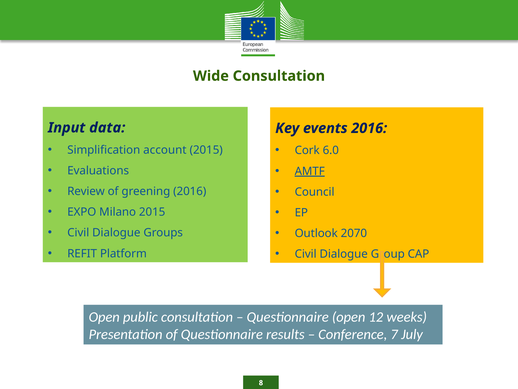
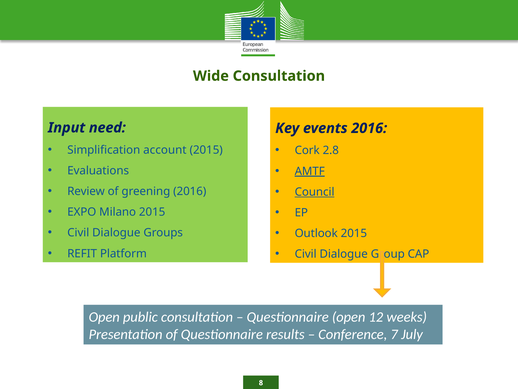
data: data -> need
6.0: 6.0 -> 2.8
Council underline: none -> present
Outlook 2070: 2070 -> 2015
